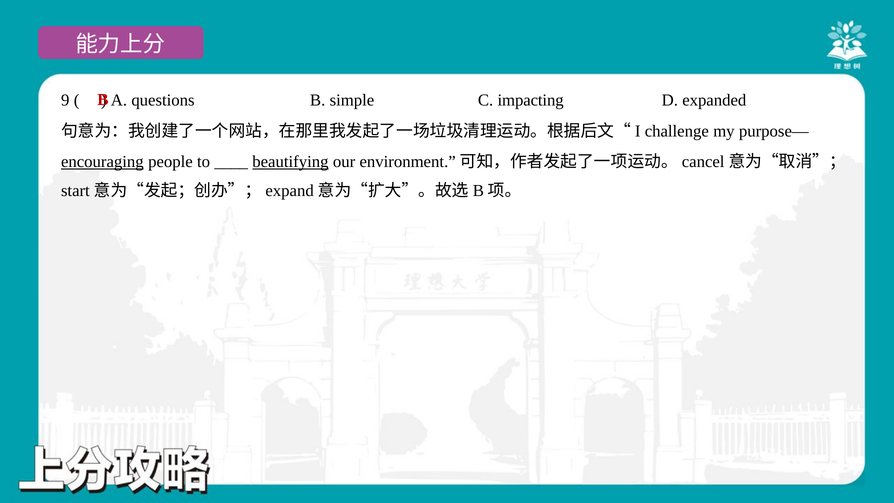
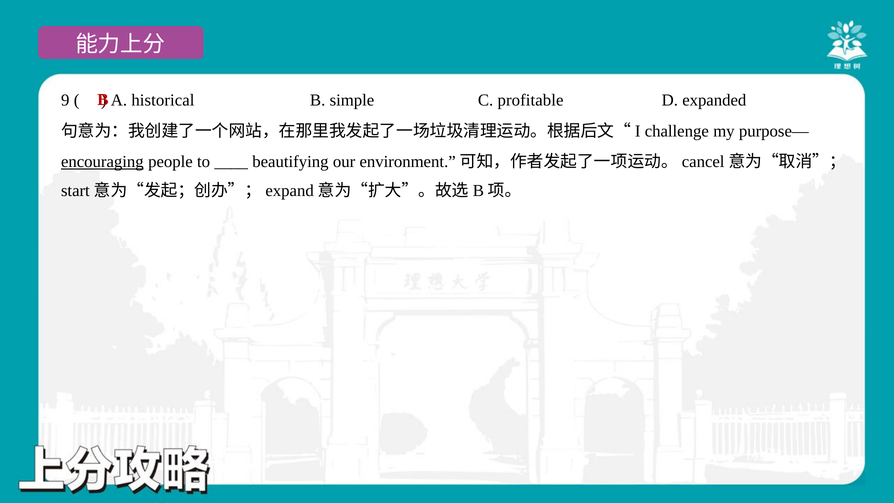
questions: questions -> historical
impacting: impacting -> profitable
beautifying underline: present -> none
